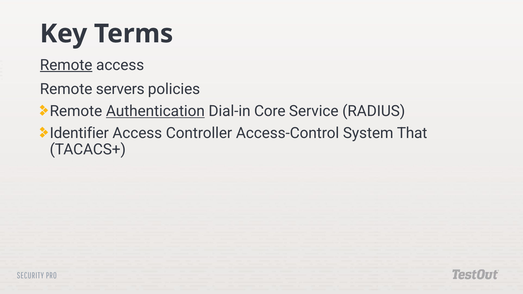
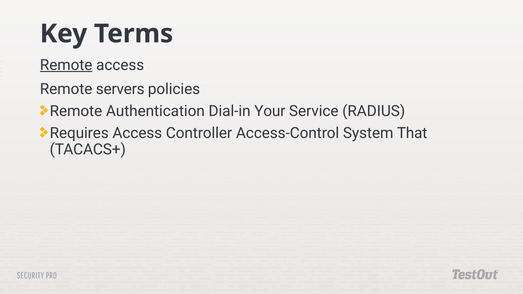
Authentication underline: present -> none
Core: Core -> Your
Identifier: Identifier -> Requires
